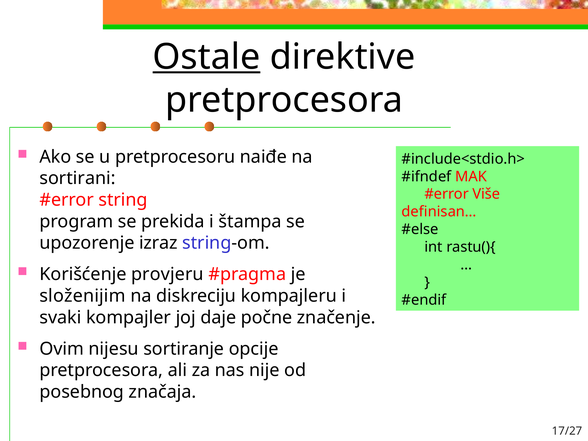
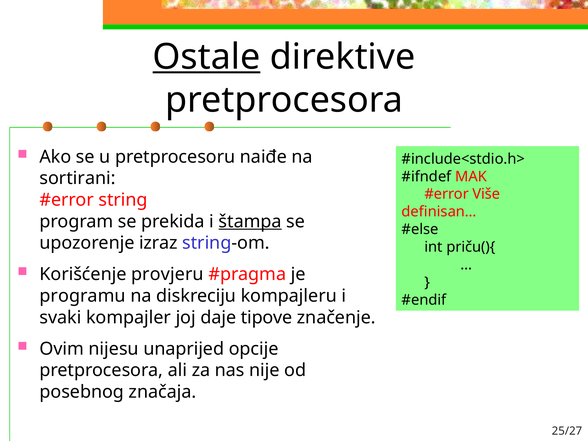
štampa underline: none -> present
rastu(){: rastu(){ -> priču(){
složenijim: složenijim -> programu
počne: počne -> tipove
sortiranje: sortiranje -> unaprijed
17/27: 17/27 -> 25/27
